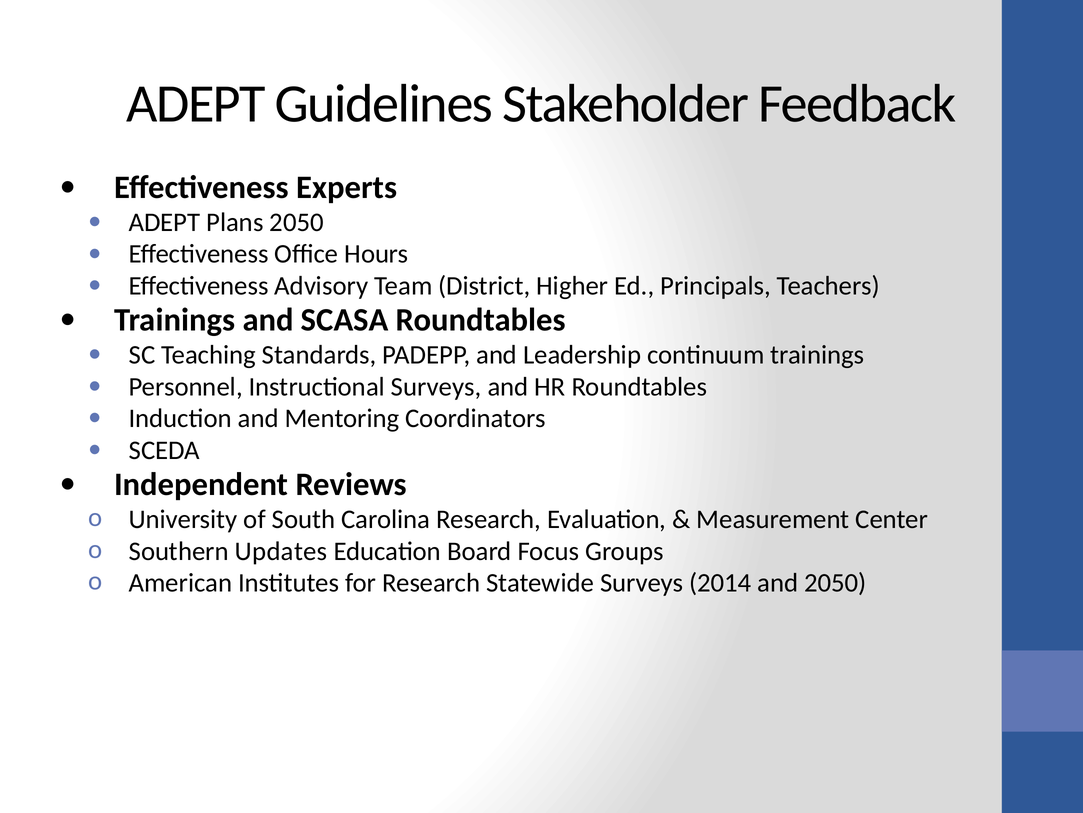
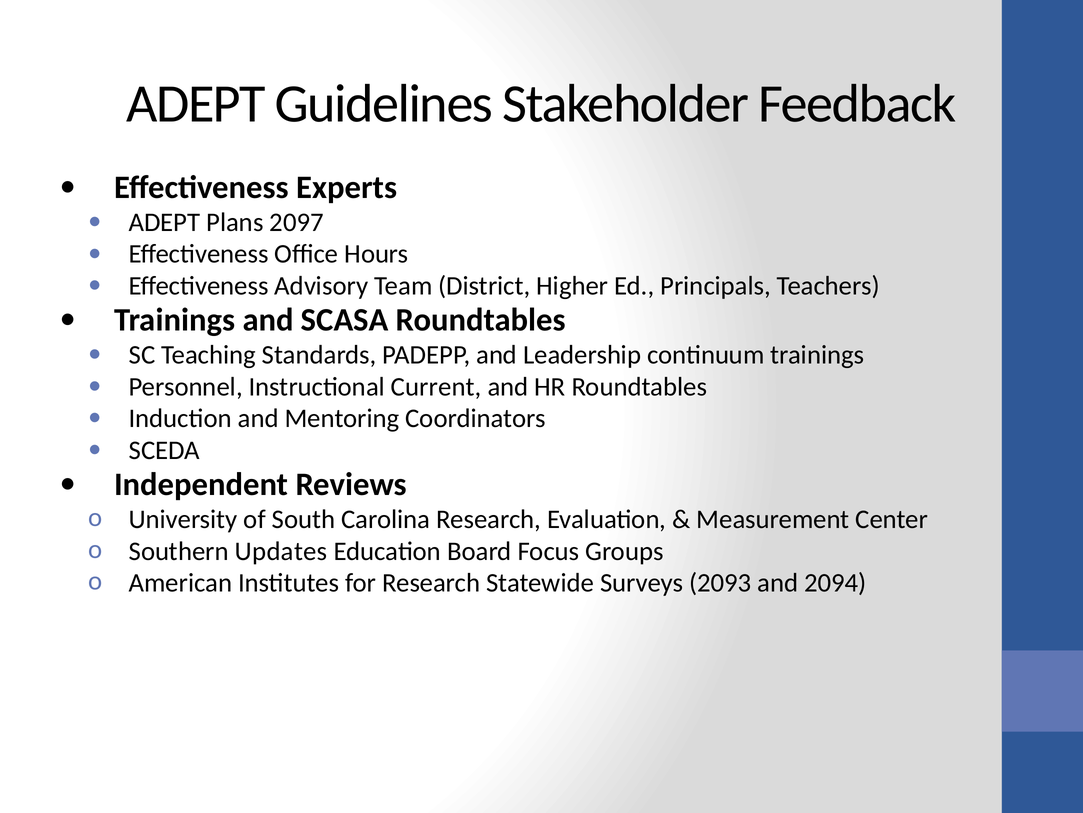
Plans 2050: 2050 -> 2097
Instructional Surveys: Surveys -> Current
2014: 2014 -> 2093
and 2050: 2050 -> 2094
